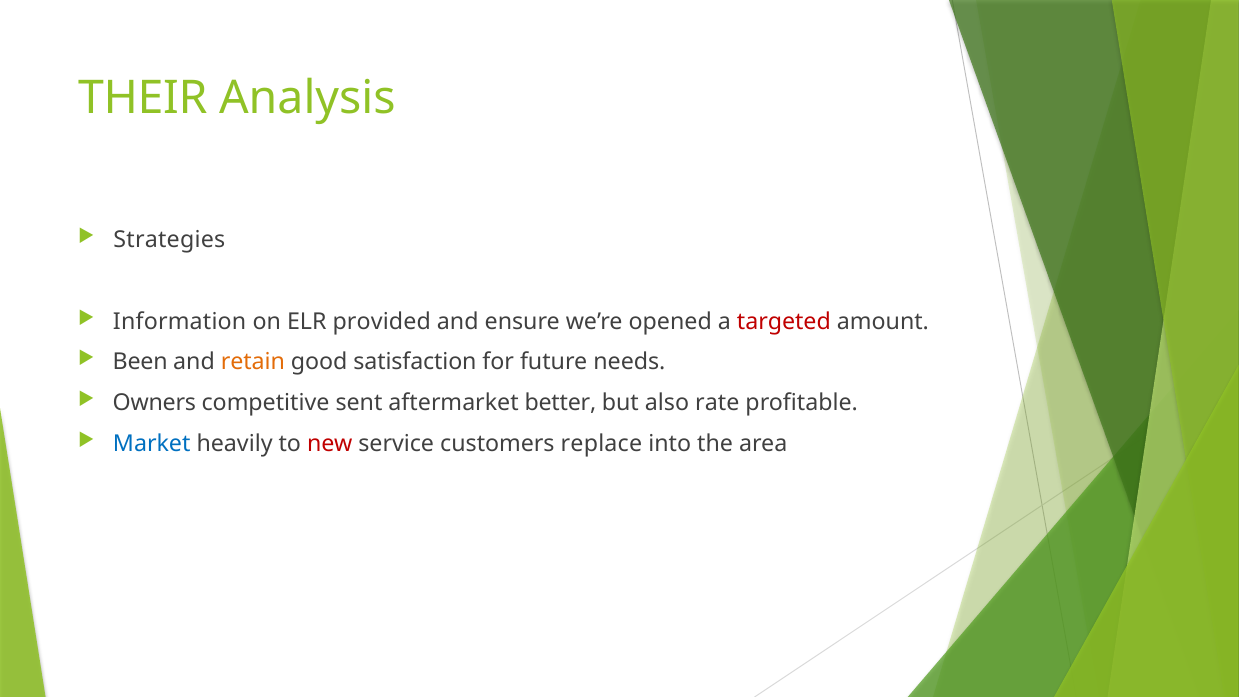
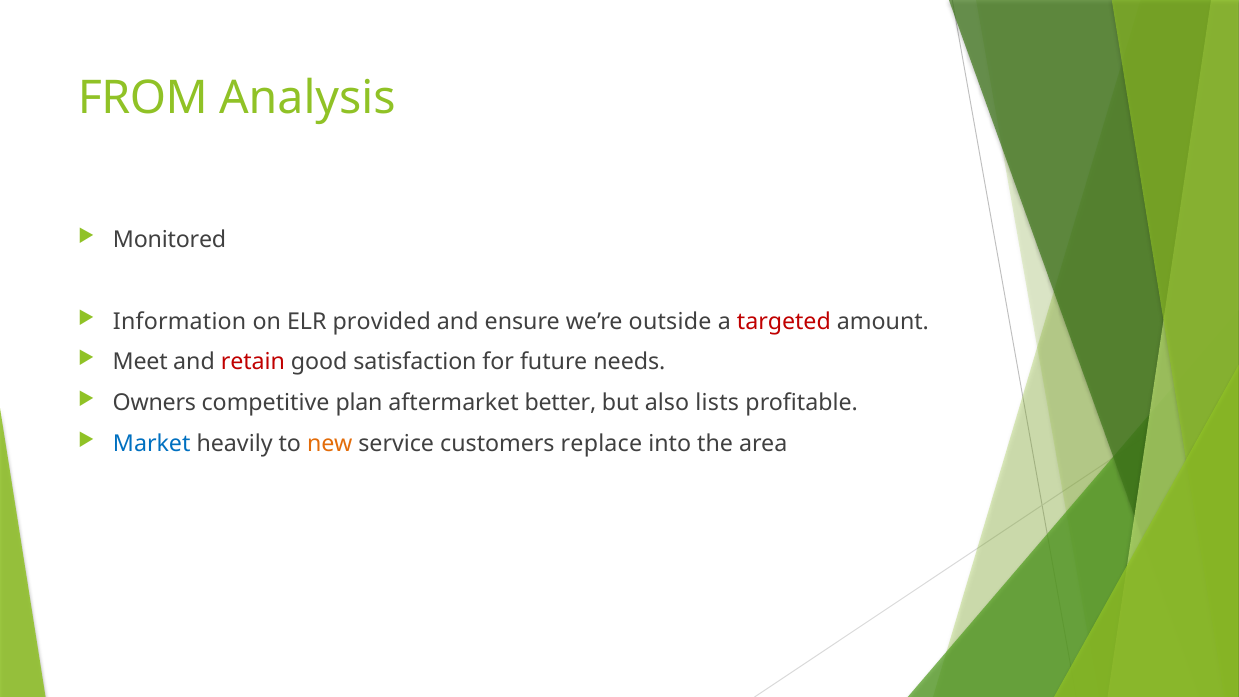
THEIR: THEIR -> FROM
Strategies: Strategies -> Monitored
opened: opened -> outside
Been: Been -> Meet
retain colour: orange -> red
sent: sent -> plan
rate: rate -> lists
new colour: red -> orange
